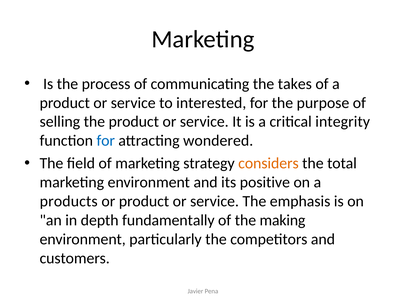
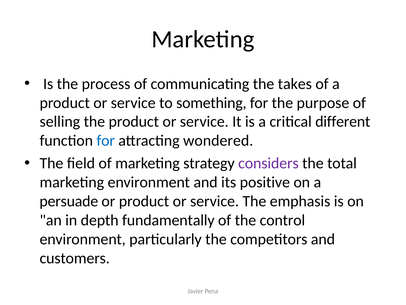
interested: interested -> something
integrity: integrity -> different
considers colour: orange -> purple
products: products -> persuade
making: making -> control
